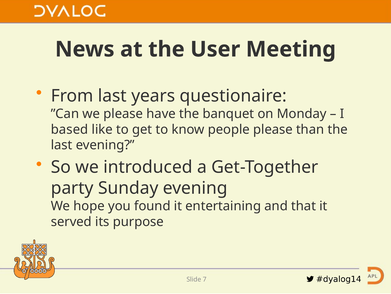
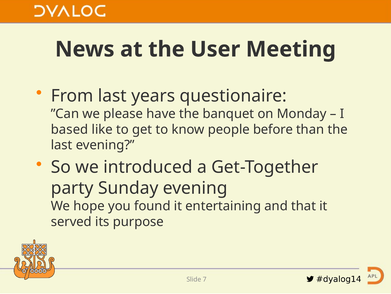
people please: please -> before
